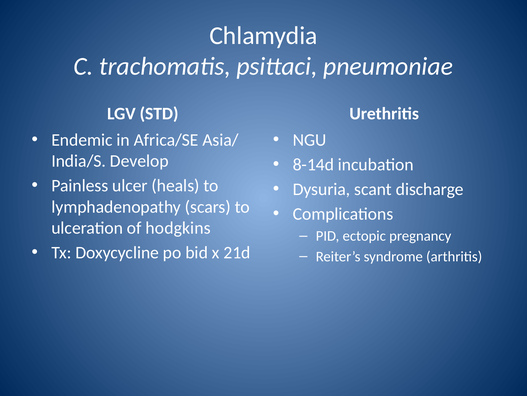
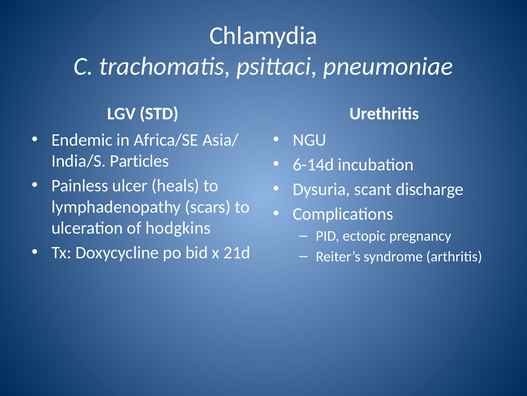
Develop: Develop -> Particles
8-14d: 8-14d -> 6-14d
